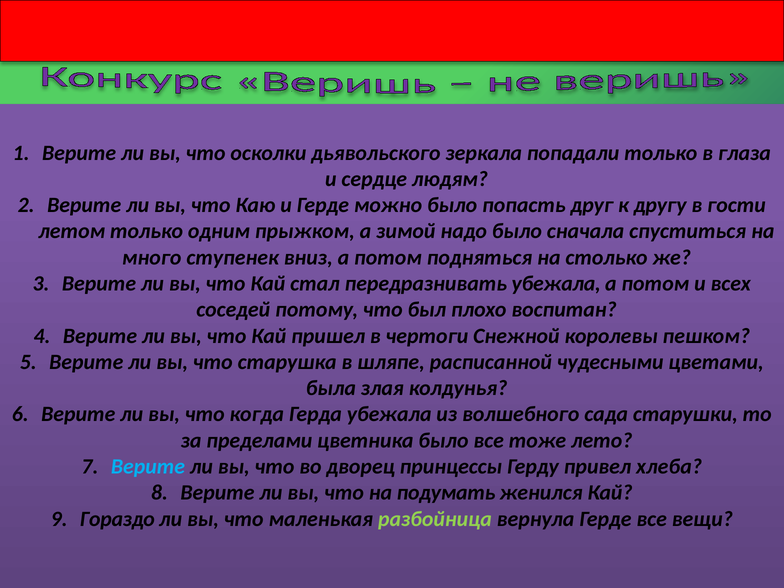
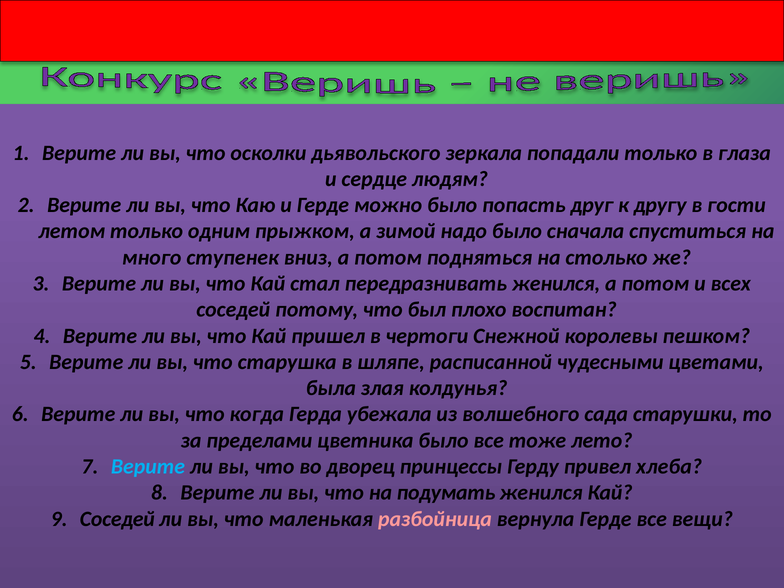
передразнивать убежала: убежала -> женился
Гораздо at (117, 519): Гораздо -> Соседей
разбойница colour: light green -> pink
